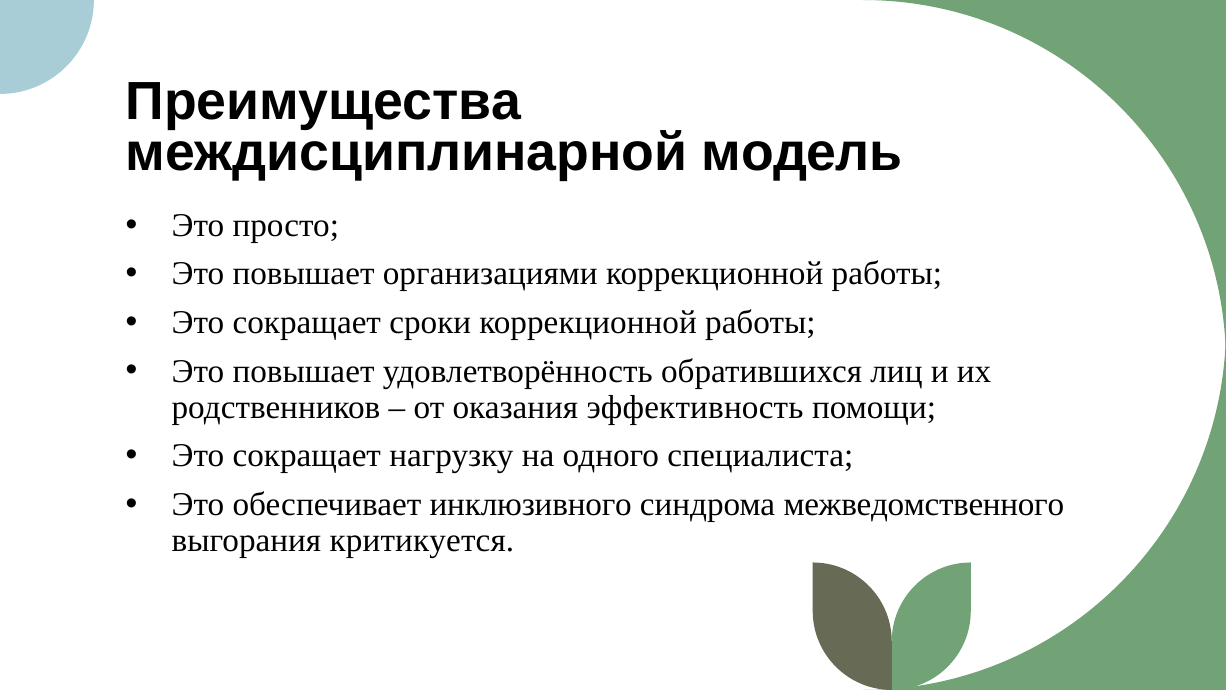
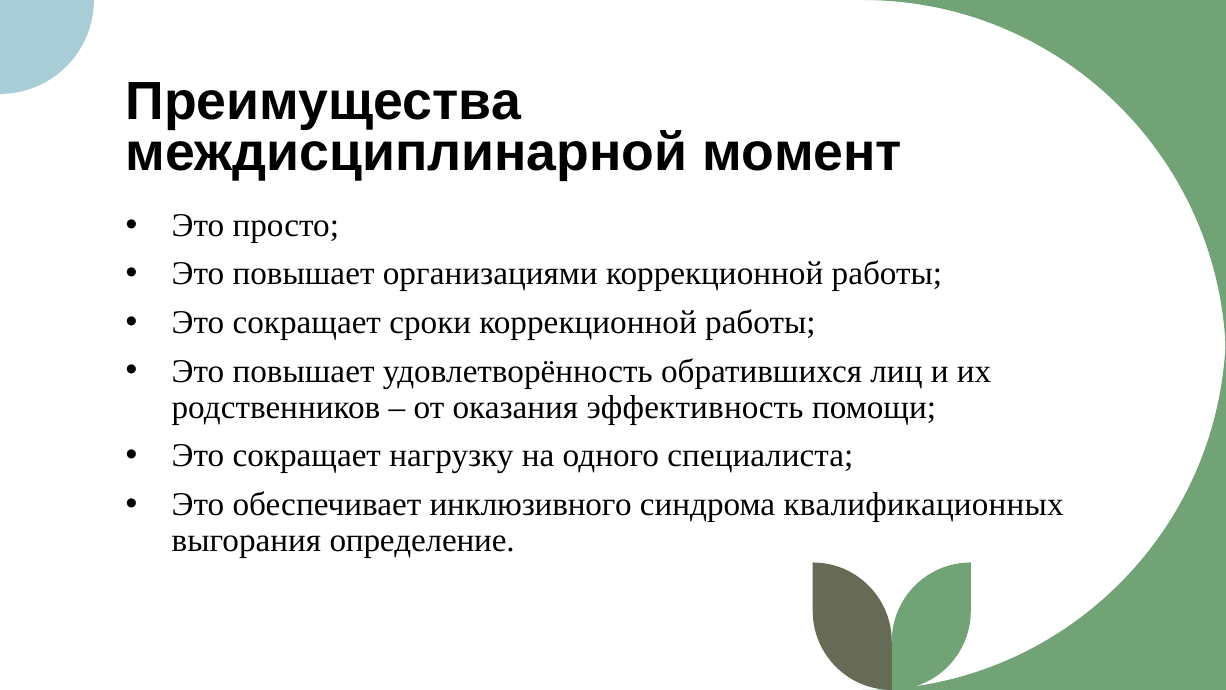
модель: модель -> момент
межведомственного: межведомственного -> квалификационных
критикуется: критикуется -> определение
